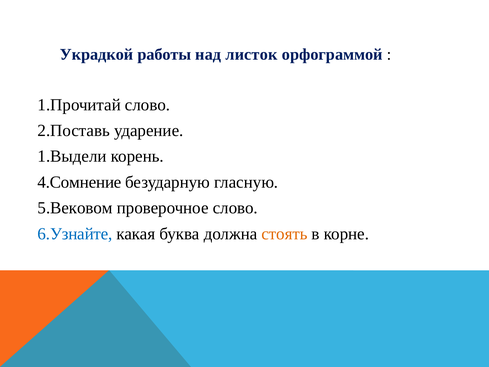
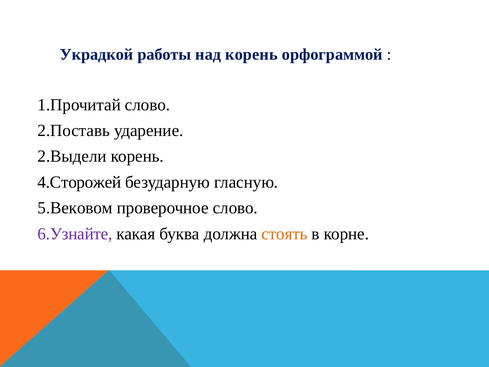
над листок: листок -> корень
1.Выдели: 1.Выдели -> 2.Выдели
4.Сомнение: 4.Сомнение -> 4.Сторожей
6.Узнайте colour: blue -> purple
